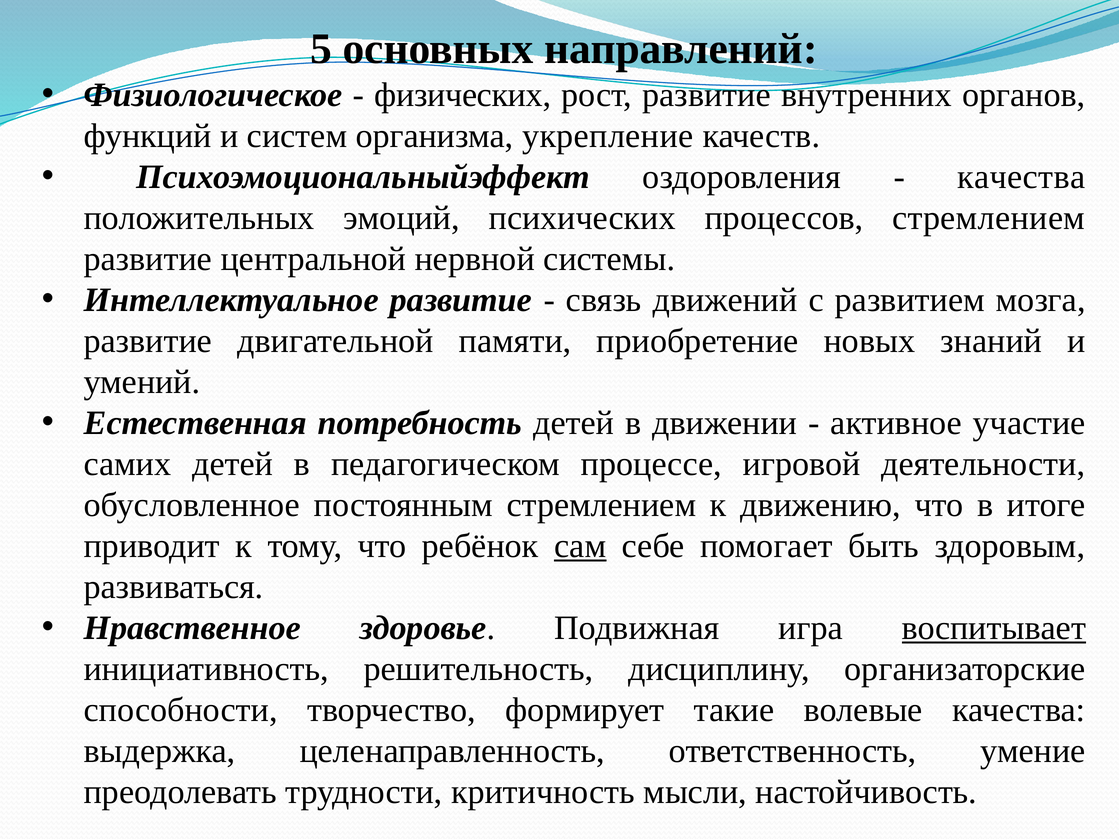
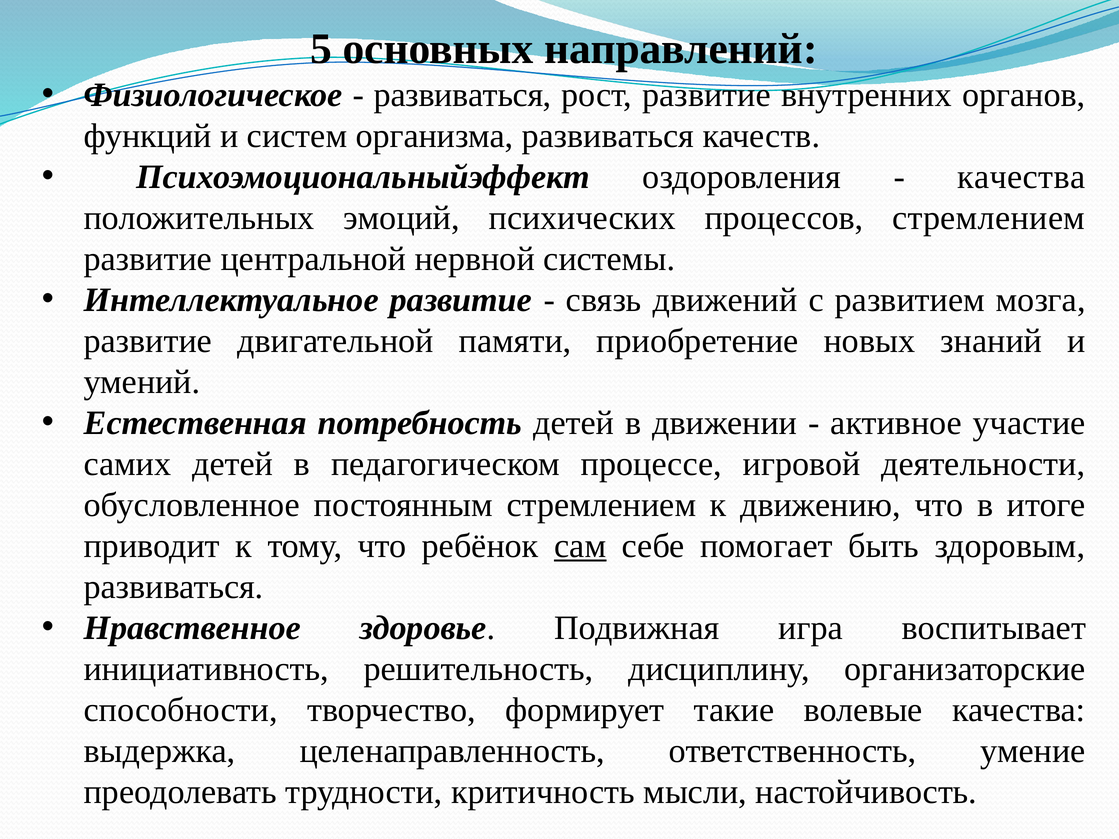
физических at (463, 95): физических -> развиваться
организма укрепление: укрепление -> развиваться
воспитывает underline: present -> none
